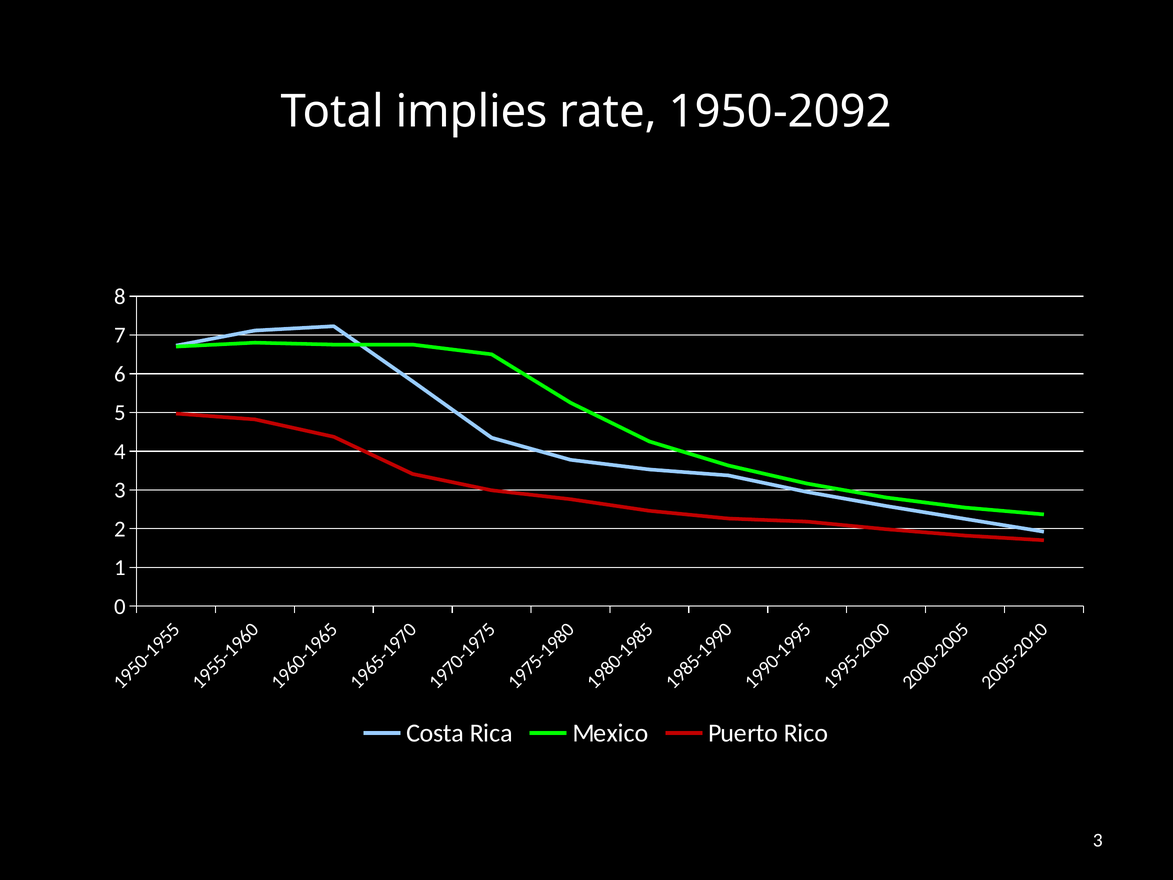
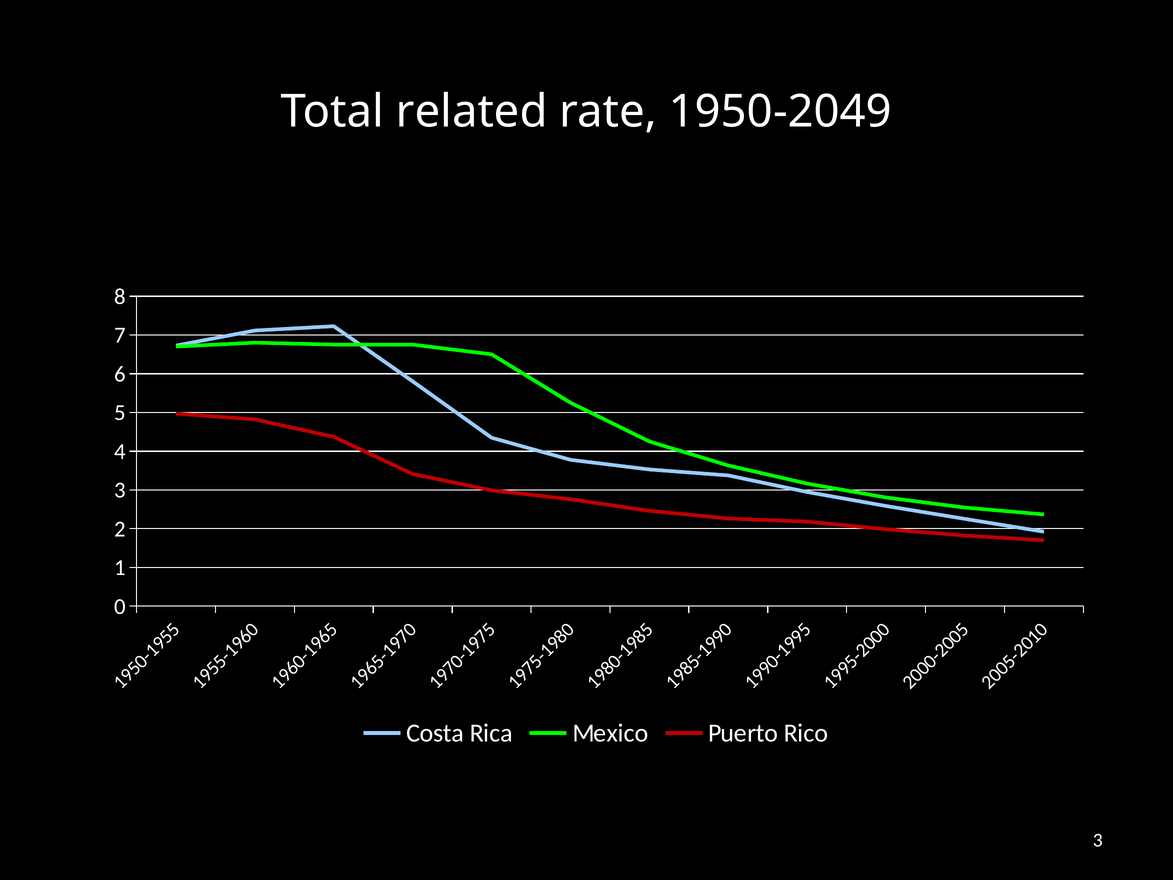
implies: implies -> related
1950-2092: 1950-2092 -> 1950-2049
